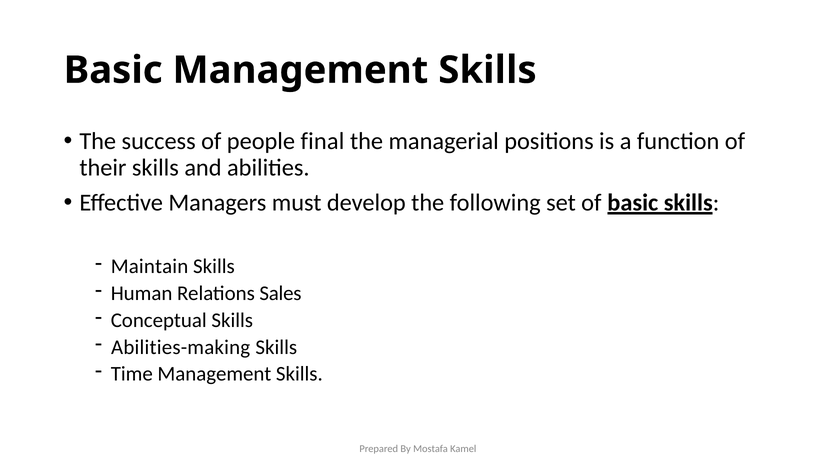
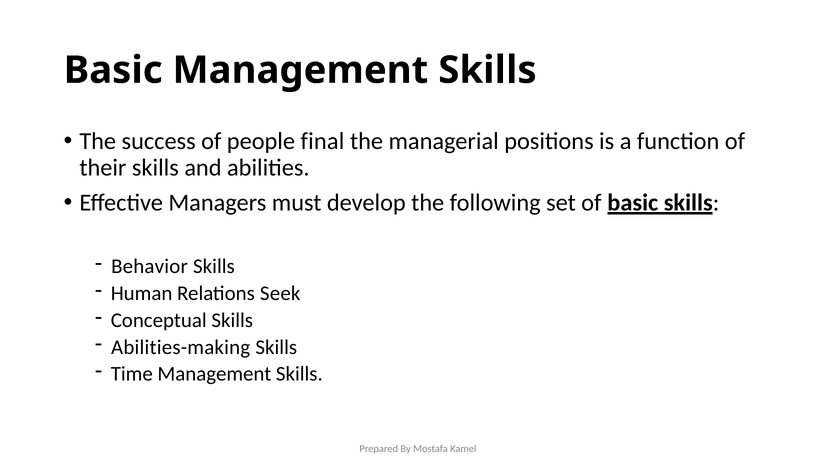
Maintain: Maintain -> Behavior
Sales: Sales -> Seek
